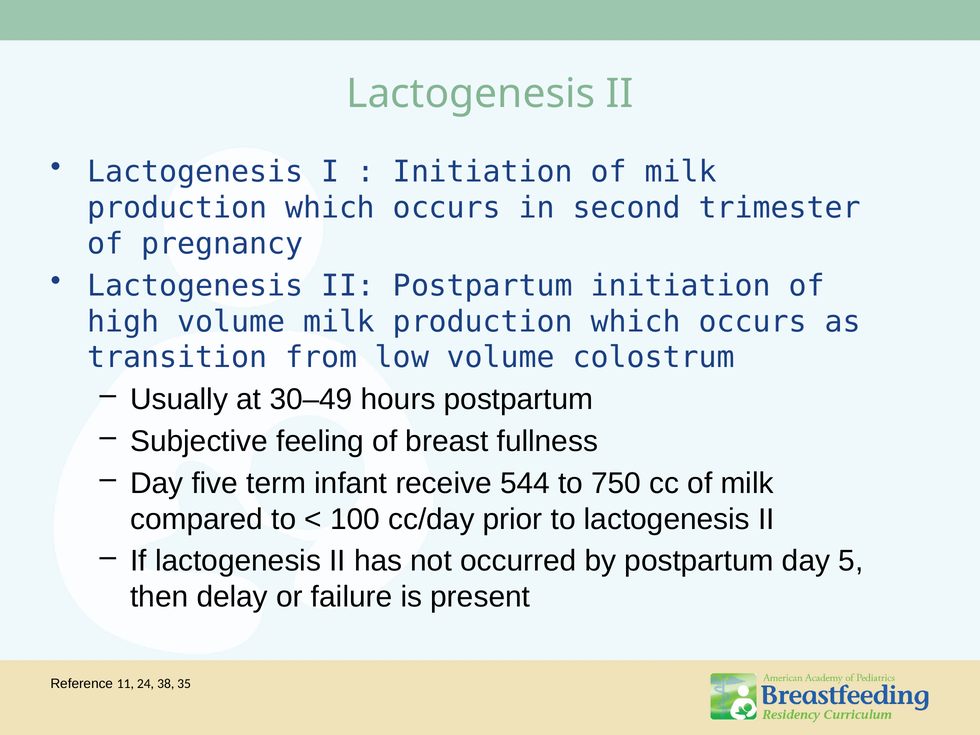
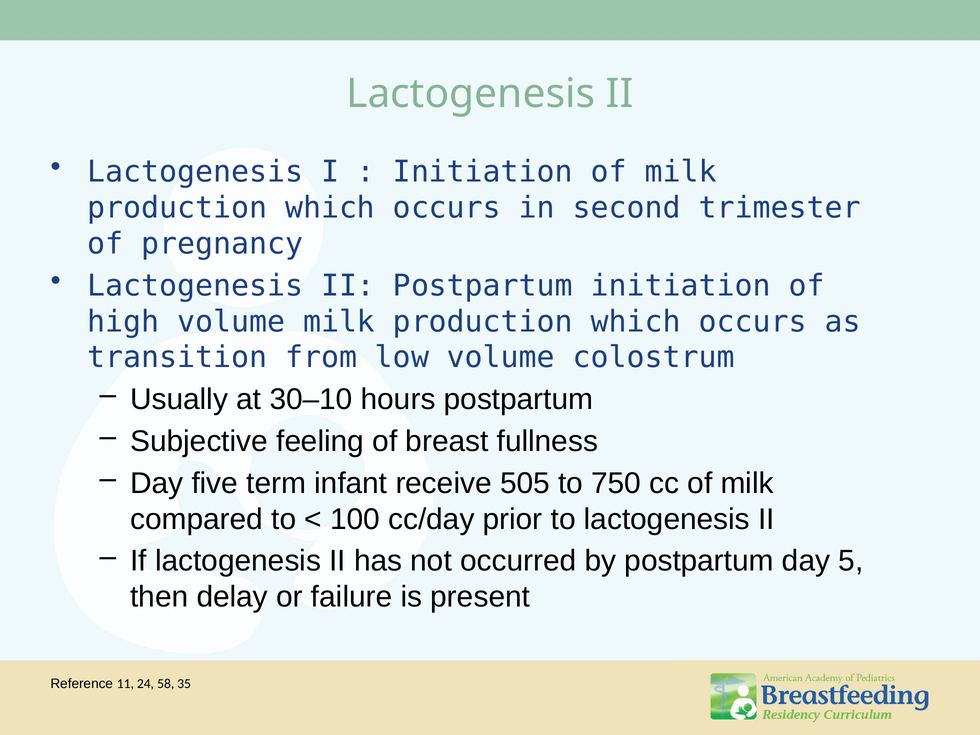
30–49: 30–49 -> 30–10
544: 544 -> 505
38: 38 -> 58
